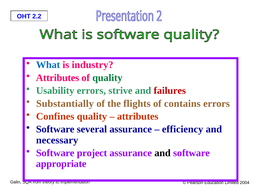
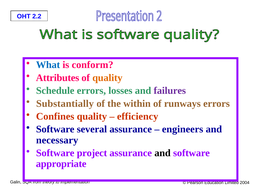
industry: industry -> conform
quality at (107, 78) colour: green -> orange
Usability: Usability -> Schedule
strive: strive -> losses
failures colour: red -> purple
flights: flights -> within
contains: contains -> runways
attributes at (138, 117): attributes -> efficiency
efficiency: efficiency -> engineers
